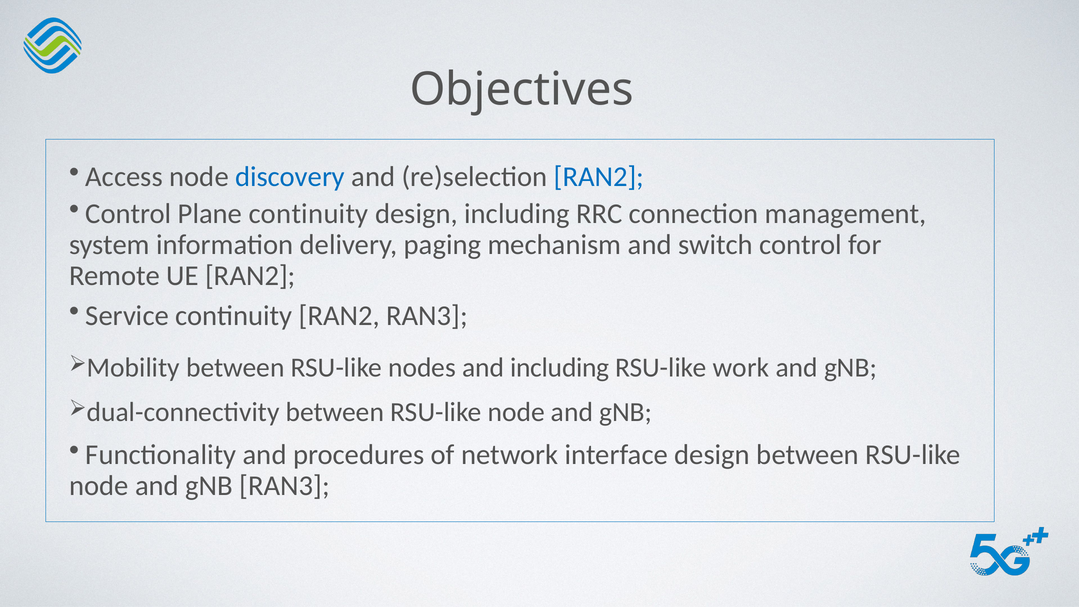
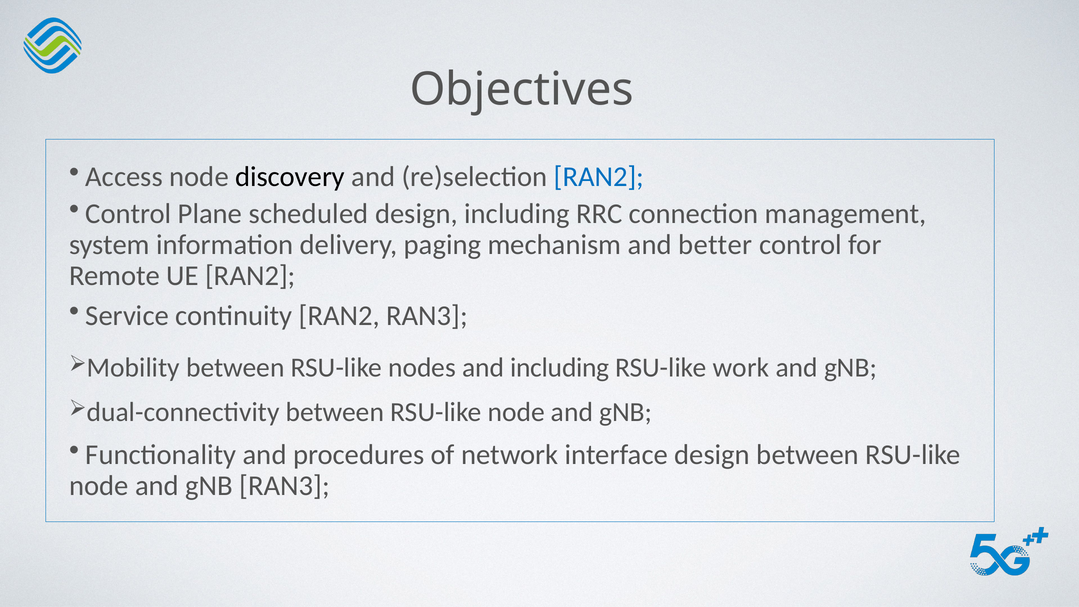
discovery colour: blue -> black
Plane continuity: continuity -> scheduled
switch: switch -> better
